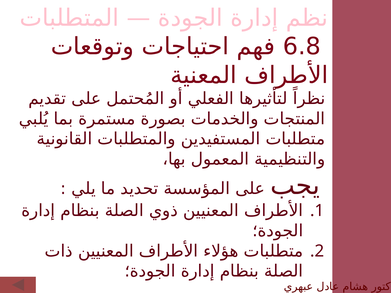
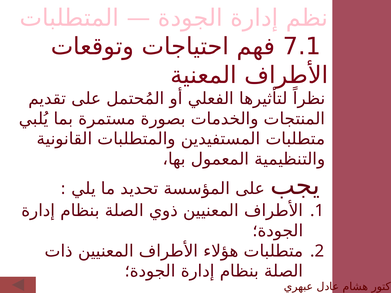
6.8: 6.8 -> 7.1
